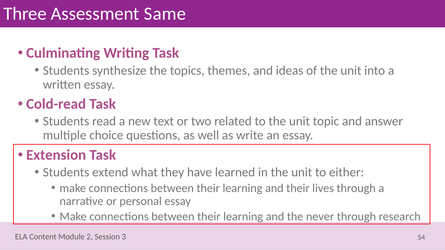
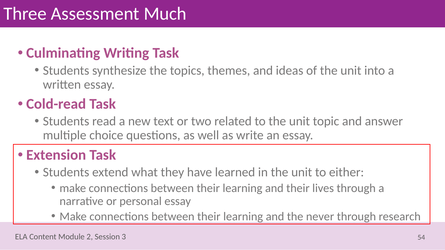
Same: Same -> Much
